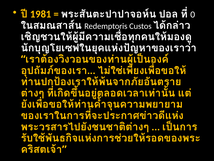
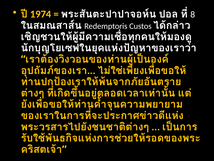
1981: 1981 -> 1974
0: 0 -> 8
